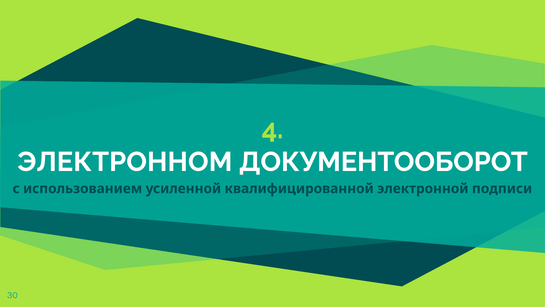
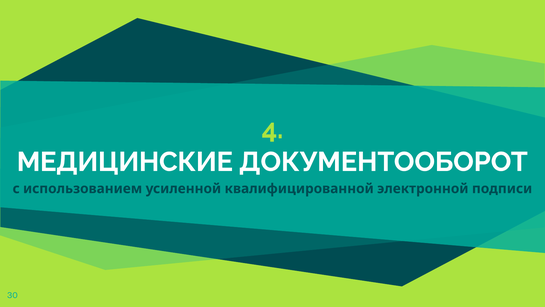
ЭЛЕКТРОННОМ: ЭЛЕКТРОННОМ -> МЕДИЦИНСКИЕ
